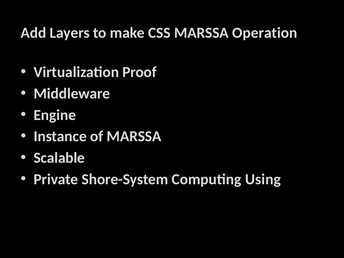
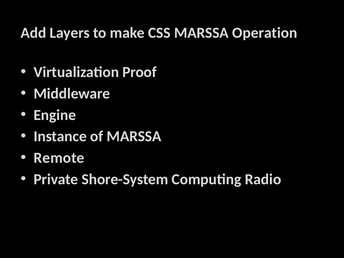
Scalable: Scalable -> Remote
Using: Using -> Radio
